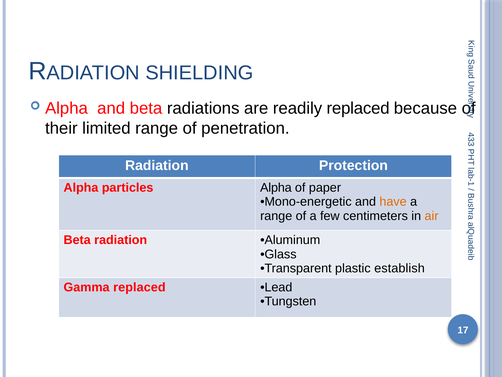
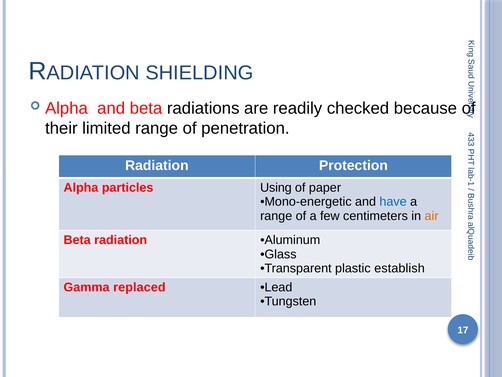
readily replaced: replaced -> checked
particles Alpha: Alpha -> Using
have colour: orange -> blue
